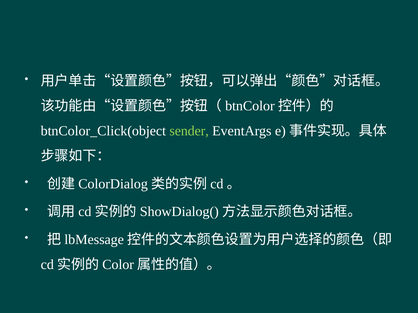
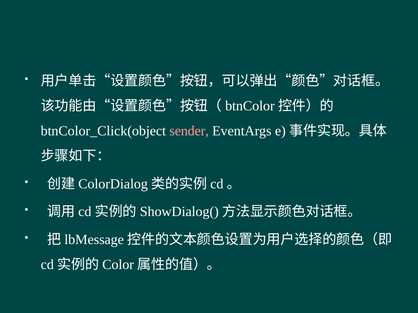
sender colour: light green -> pink
